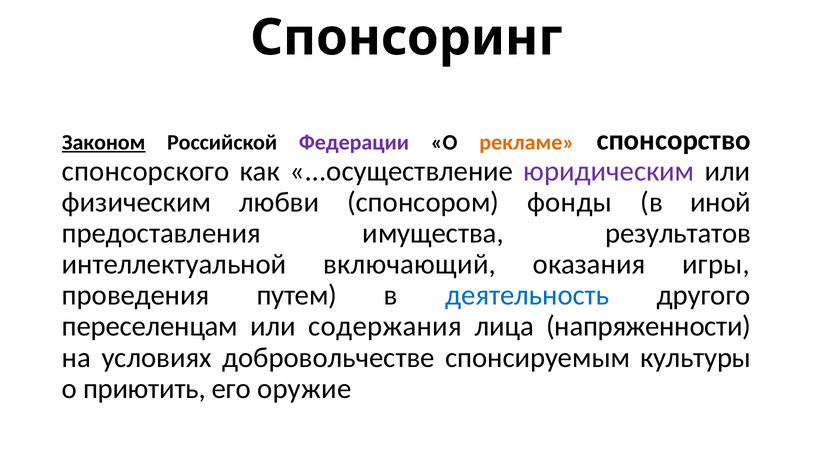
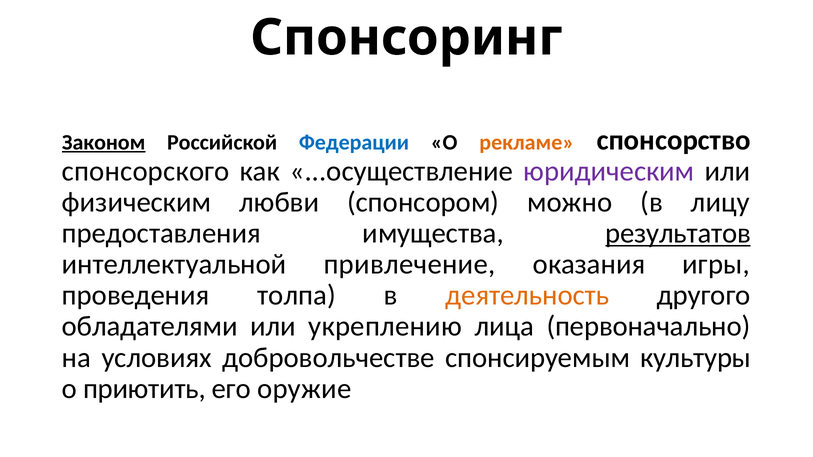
Федерации colour: purple -> blue
фонды: фонды -> можно
иной: иной -> лицу
результатов underline: none -> present
включающий: включающий -> привлечение
путем: путем -> толпа
деятельность colour: blue -> orange
переселенцам: переселенцам -> обладателями
содержания: содержания -> укреплению
напряженности: напряженности -> первоначально
